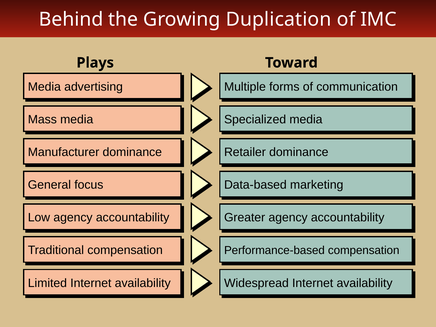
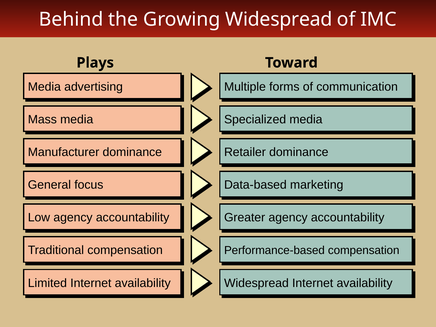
Growing Duplication: Duplication -> Widespread
